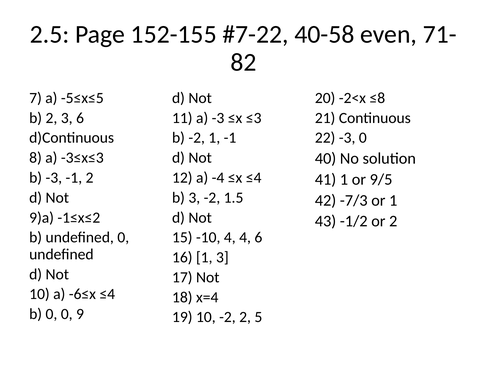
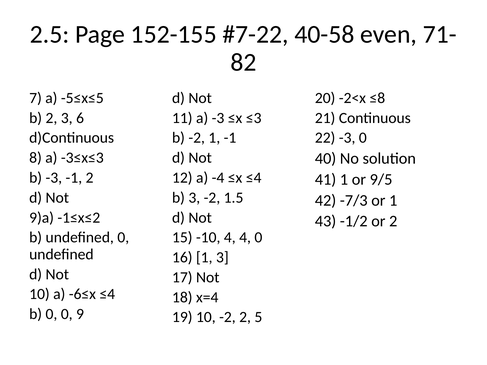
4 6: 6 -> 0
